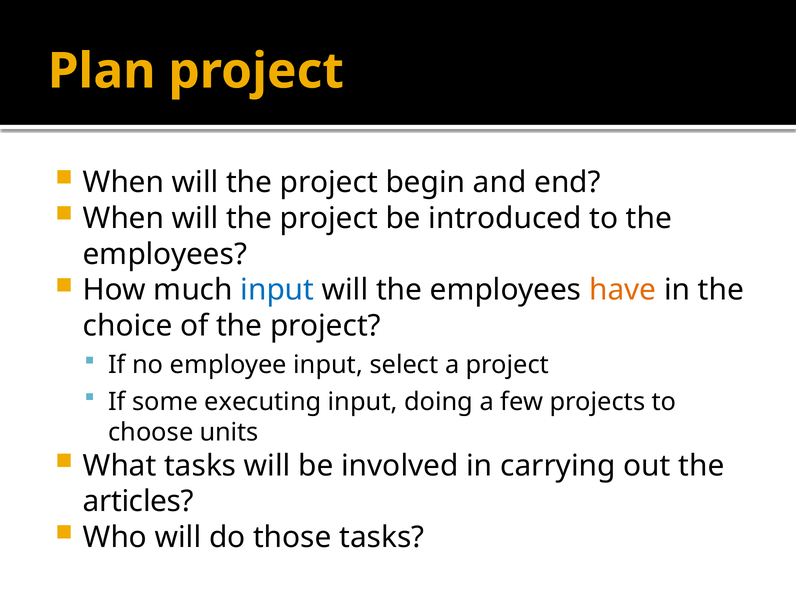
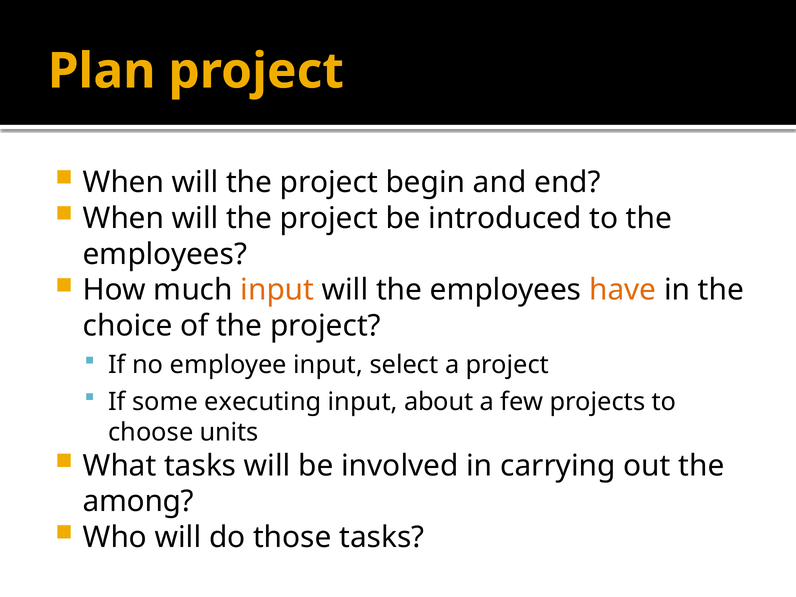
input at (277, 290) colour: blue -> orange
doing: doing -> about
articles: articles -> among
